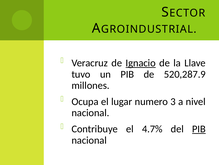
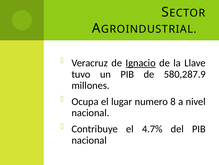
520,287.9: 520,287.9 -> 580,287.9
3: 3 -> 8
PIB at (199, 128) underline: present -> none
